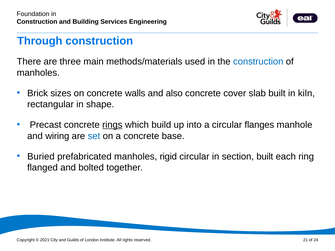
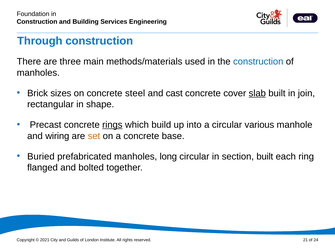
walls: walls -> steel
also: also -> cast
slab underline: none -> present
kiln: kiln -> join
flanges: flanges -> various
set colour: blue -> orange
rigid: rigid -> long
